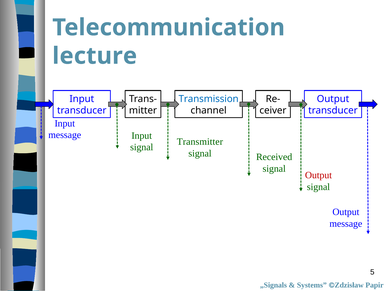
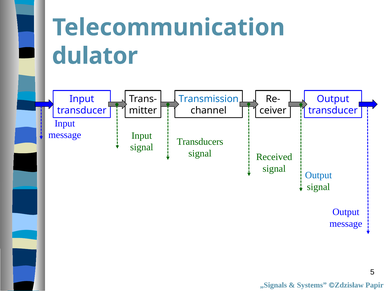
lecture: lecture -> dulator
Transmitter: Transmitter -> Transducers
Output at (318, 175) colour: red -> blue
